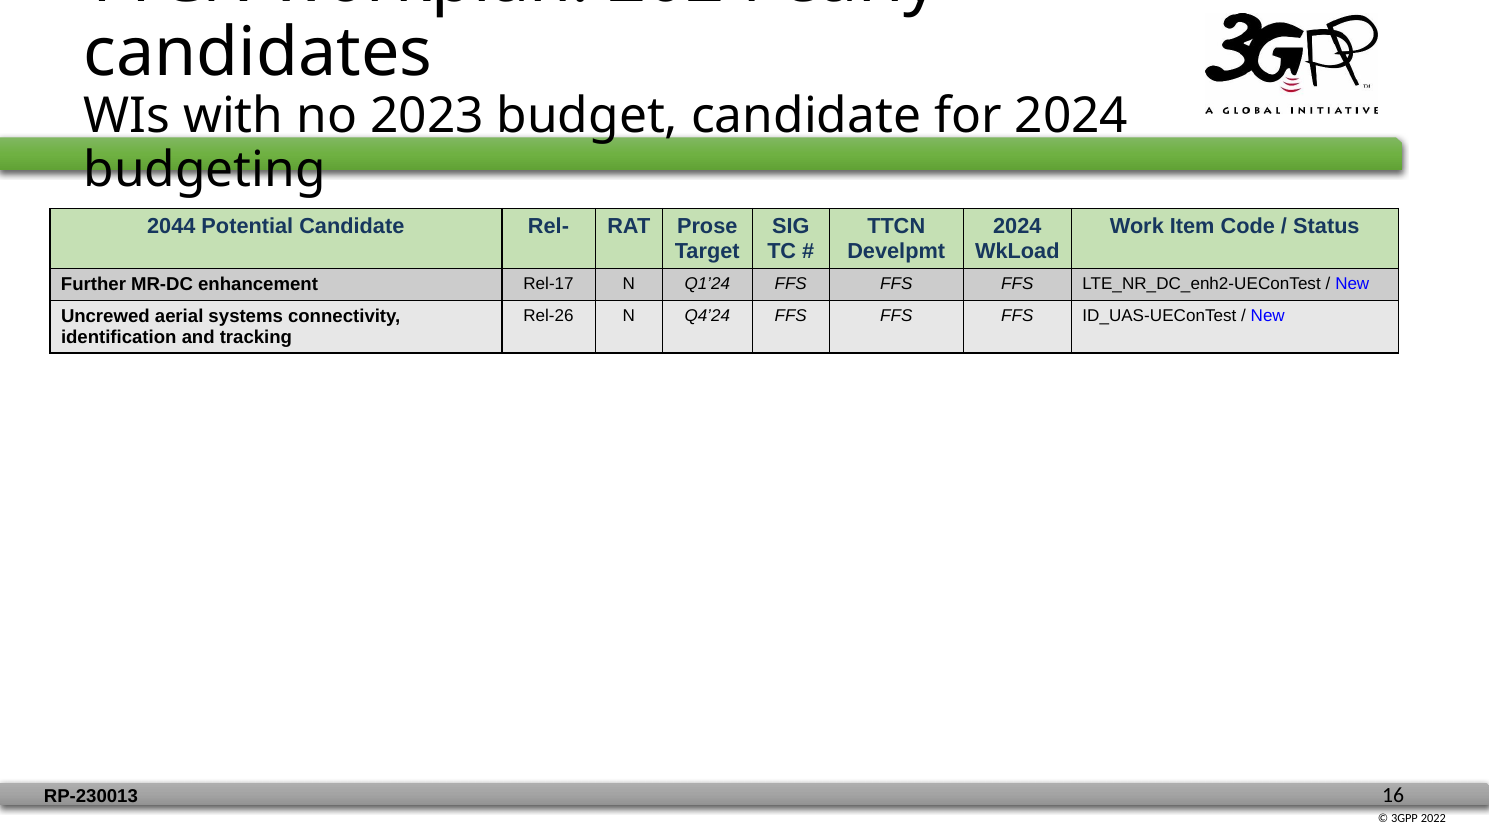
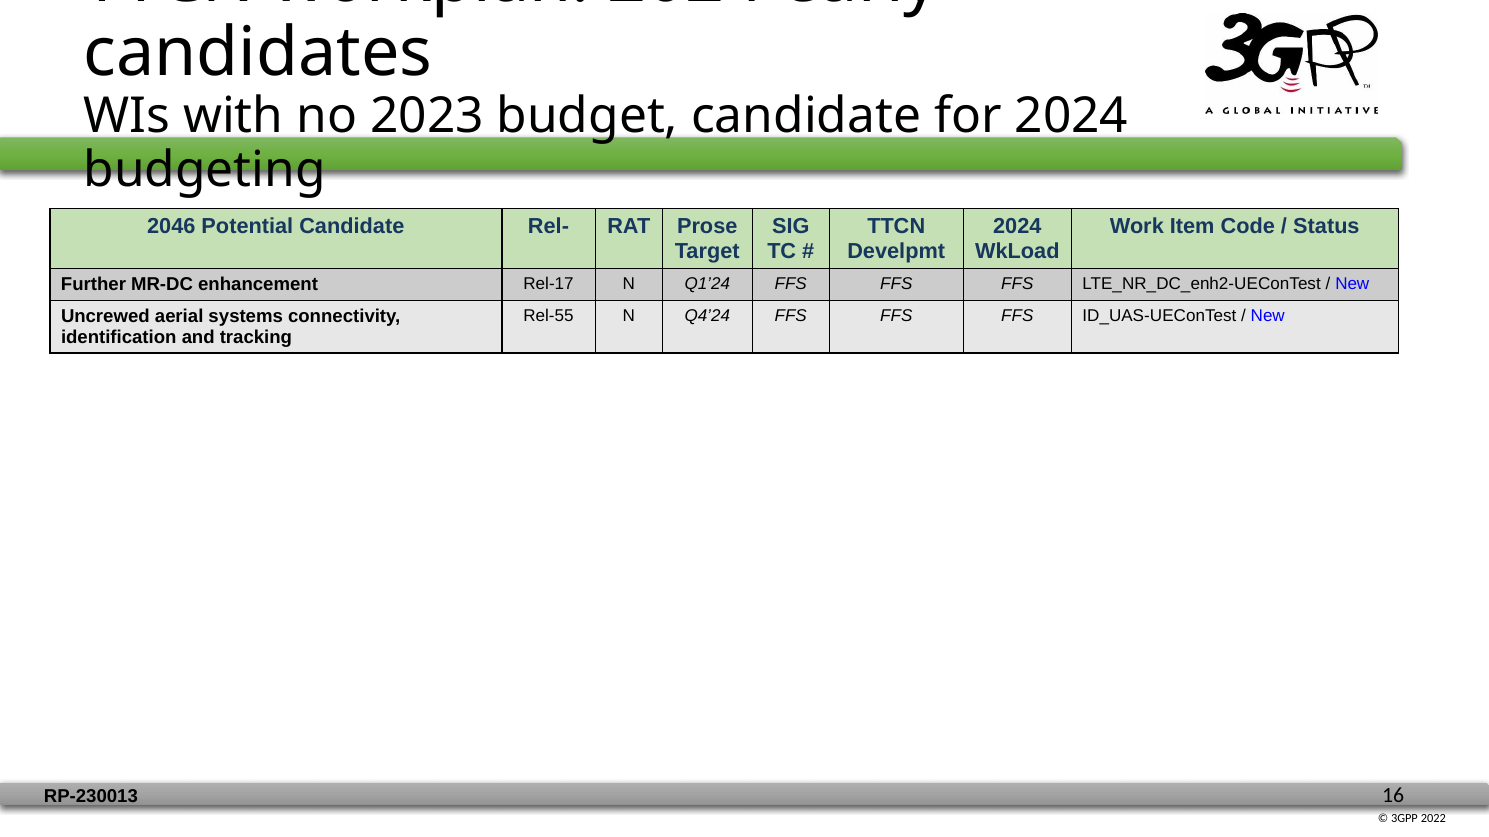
2044: 2044 -> 2046
Rel-26: Rel-26 -> Rel-55
